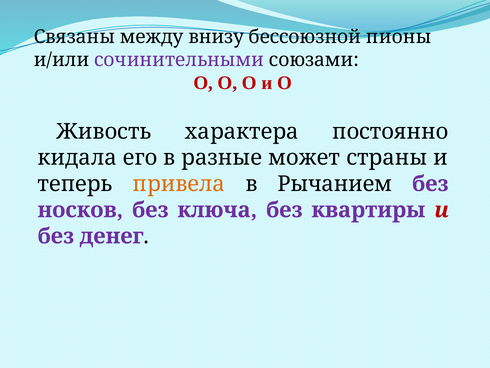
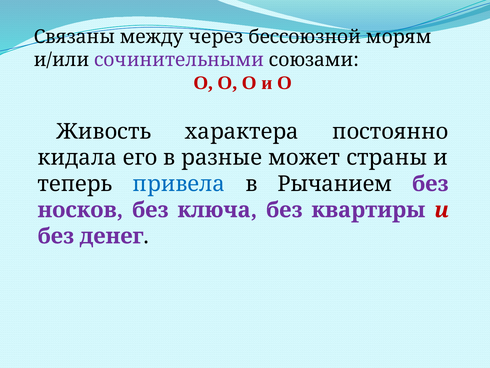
внизу: внизу -> через
пионы: пионы -> морям
привела colour: orange -> blue
